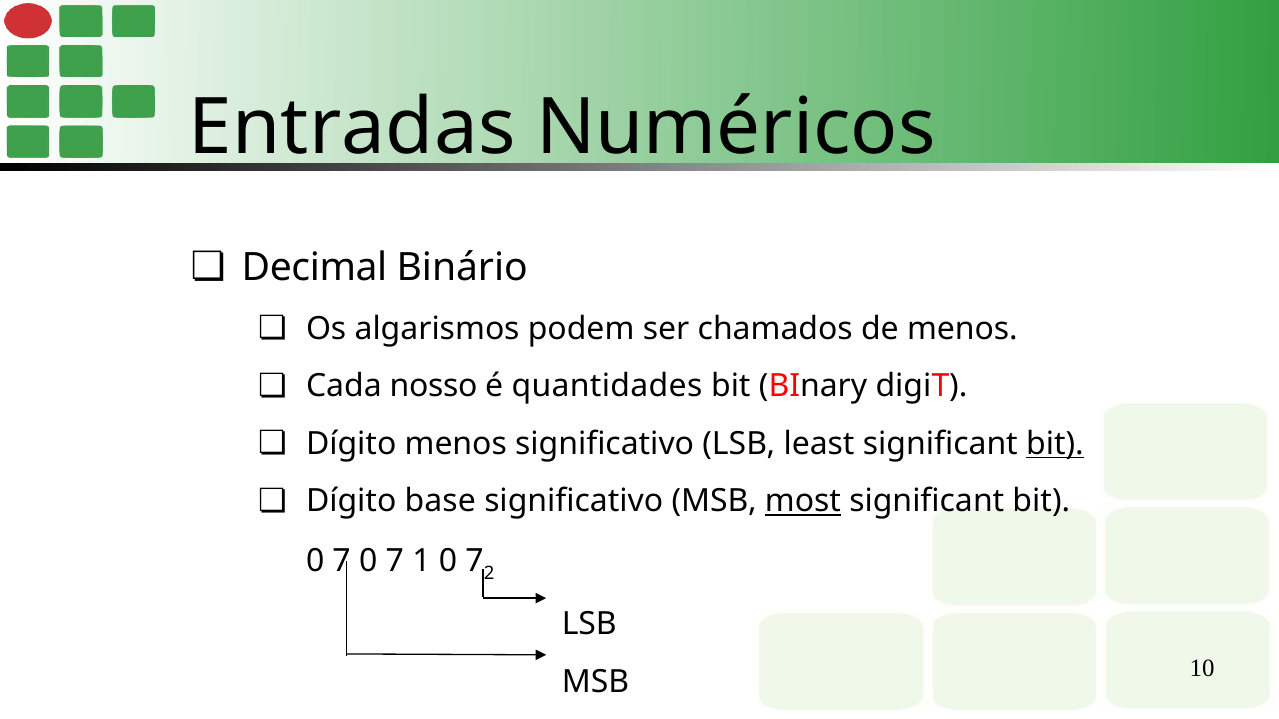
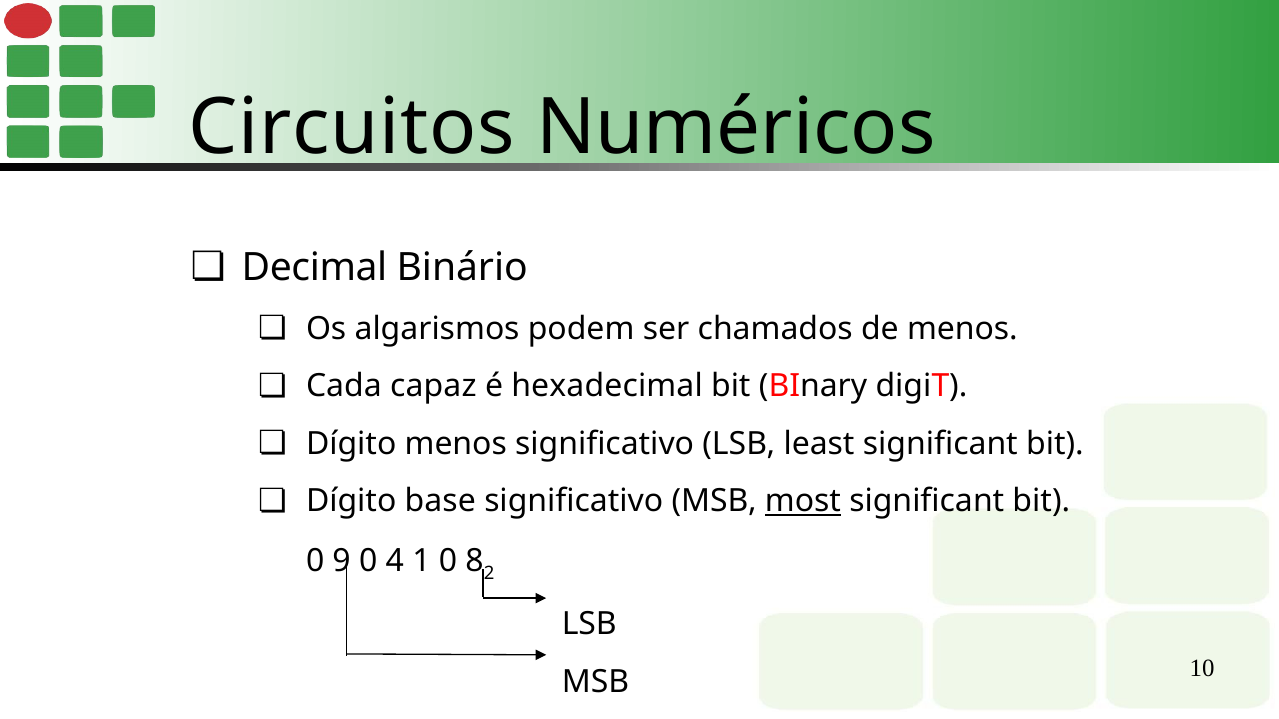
Entradas: Entradas -> Circuitos
nosso: nosso -> capaz
quantidades: quantidades -> hexadecimal
bit at (1055, 444) underline: present -> none
7 at (342, 562): 7 -> 9
7 at (395, 562): 7 -> 4
1 0 7: 7 -> 8
